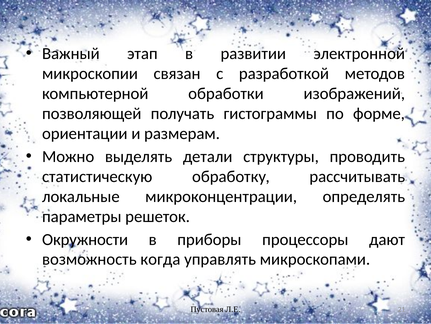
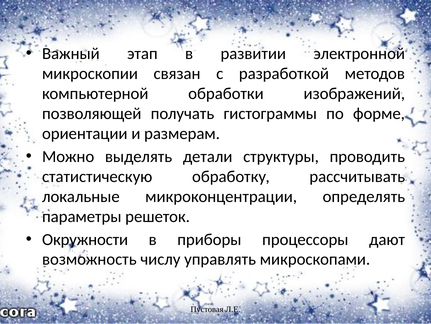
когда: когда -> числу
